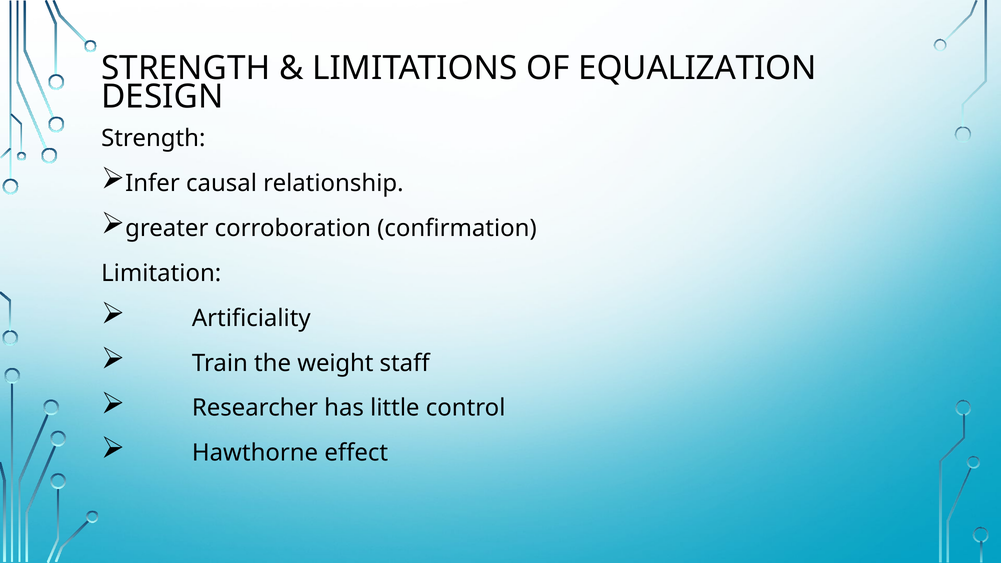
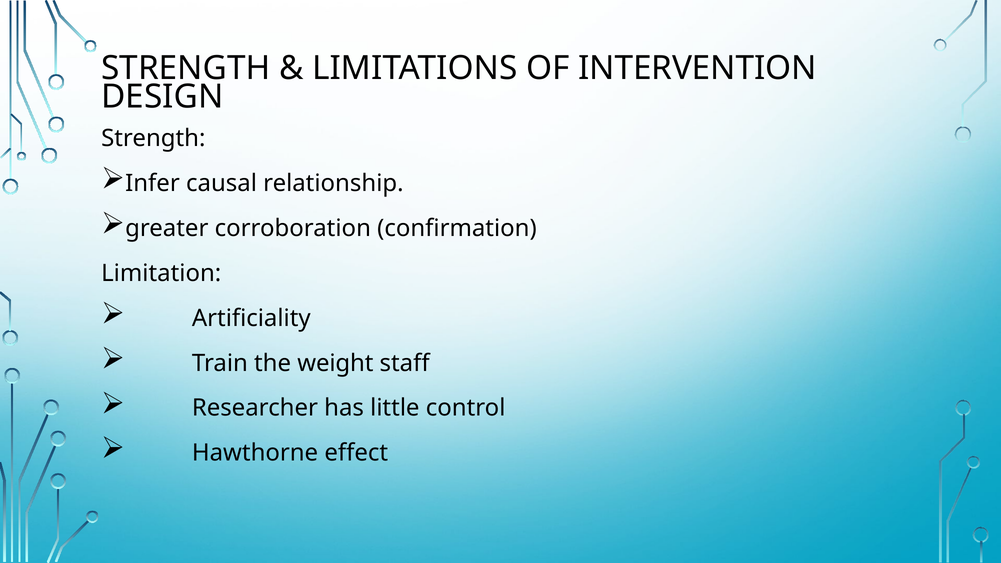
EQUALIZATION: EQUALIZATION -> INTERVENTION
